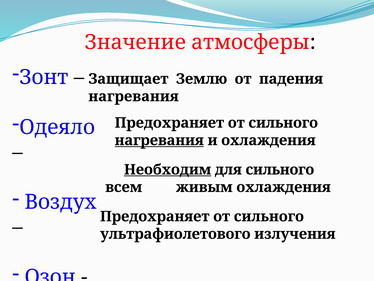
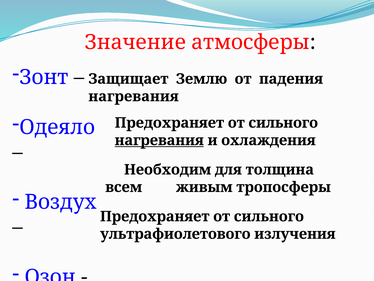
Необходим underline: present -> none
для сильного: сильного -> толщина
живым охлаждения: охлаждения -> тропосферы
